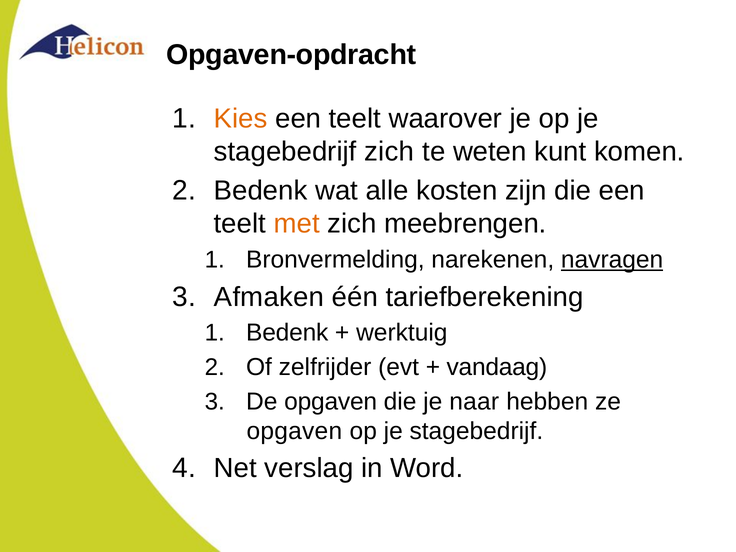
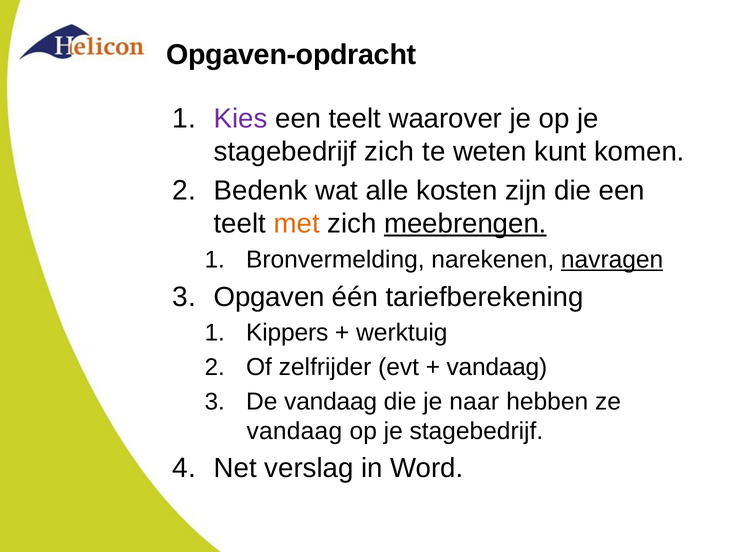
Kies colour: orange -> purple
meebrengen underline: none -> present
Afmaken: Afmaken -> Opgaven
Bedenk at (287, 333): Bedenk -> Kippers
De opgaven: opgaven -> vandaag
opgaven at (294, 431): opgaven -> vandaag
